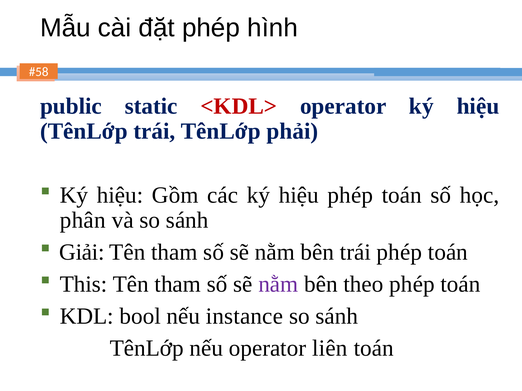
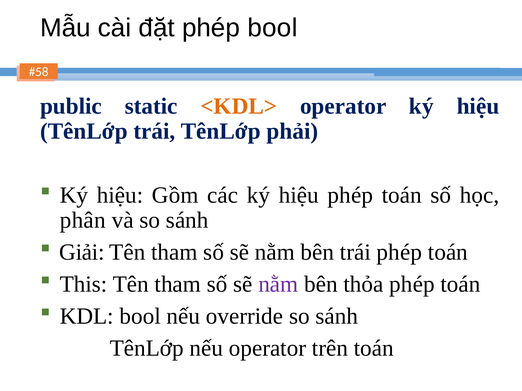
phép hình: hình -> bool
<KDL> colour: red -> orange
theo: theo -> thỏa
instance: instance -> override
liên: liên -> trên
